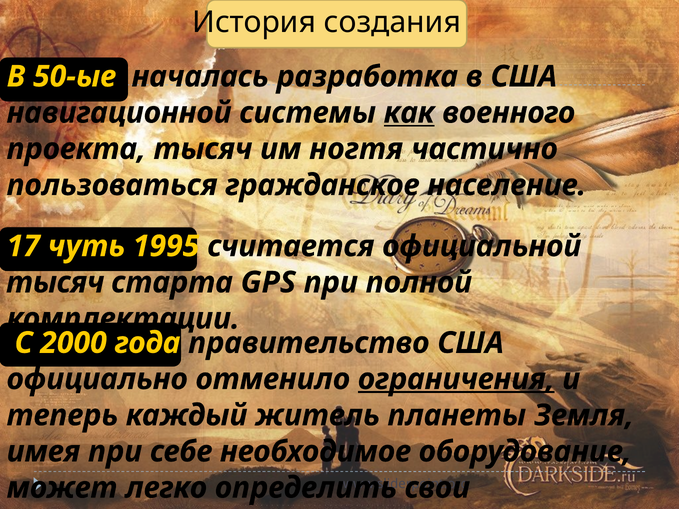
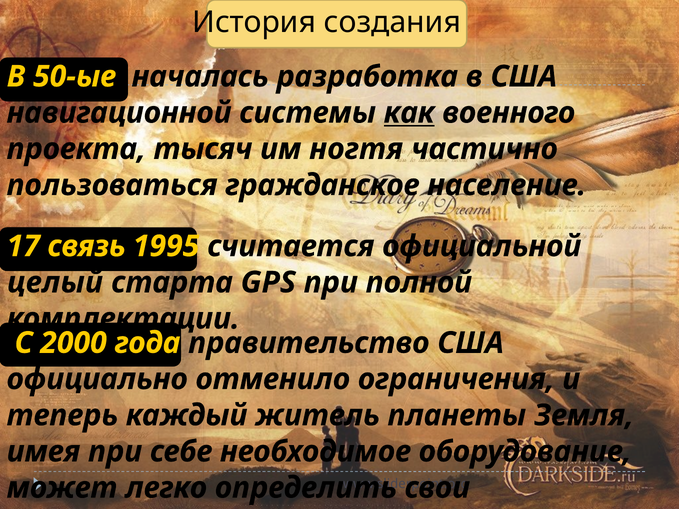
чуть: чуть -> связь
тысяч at (55, 283): тысяч -> целый
ограничения underline: present -> none
